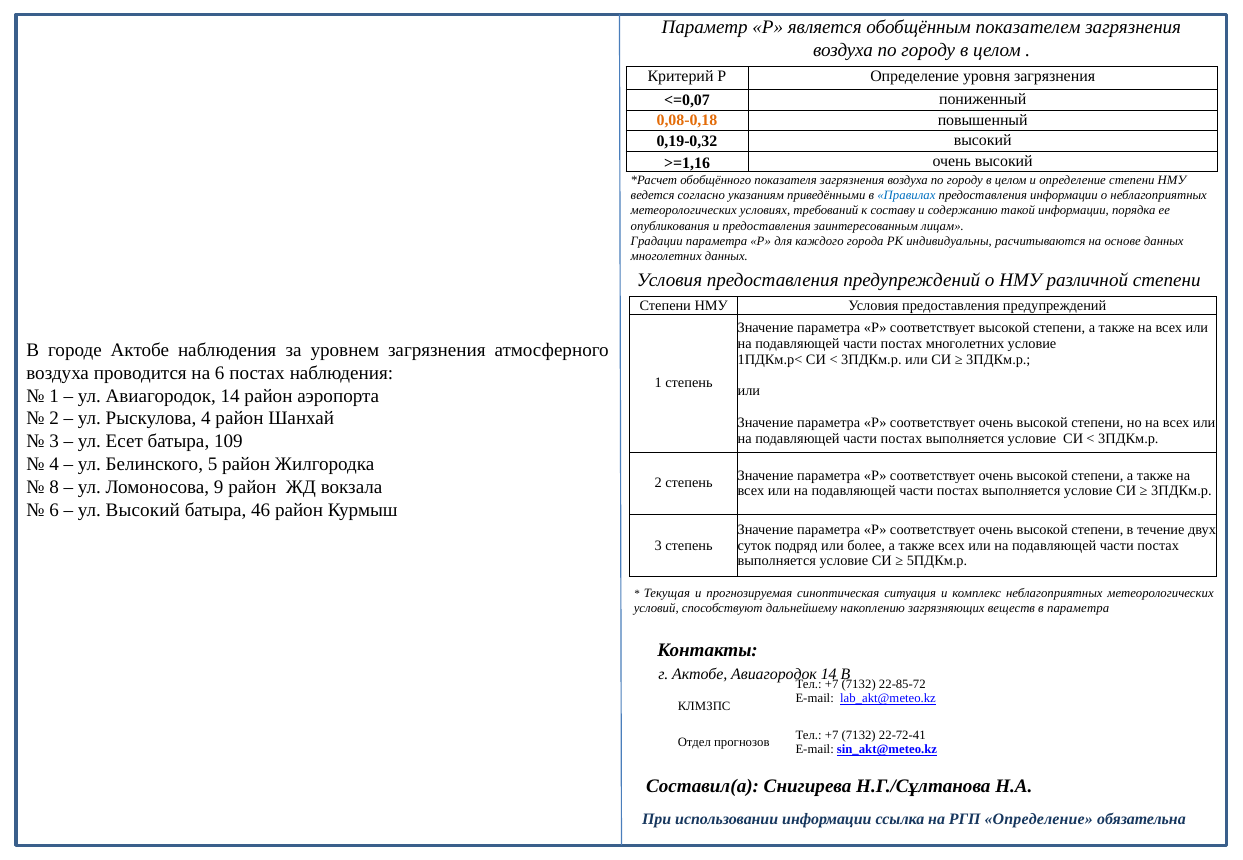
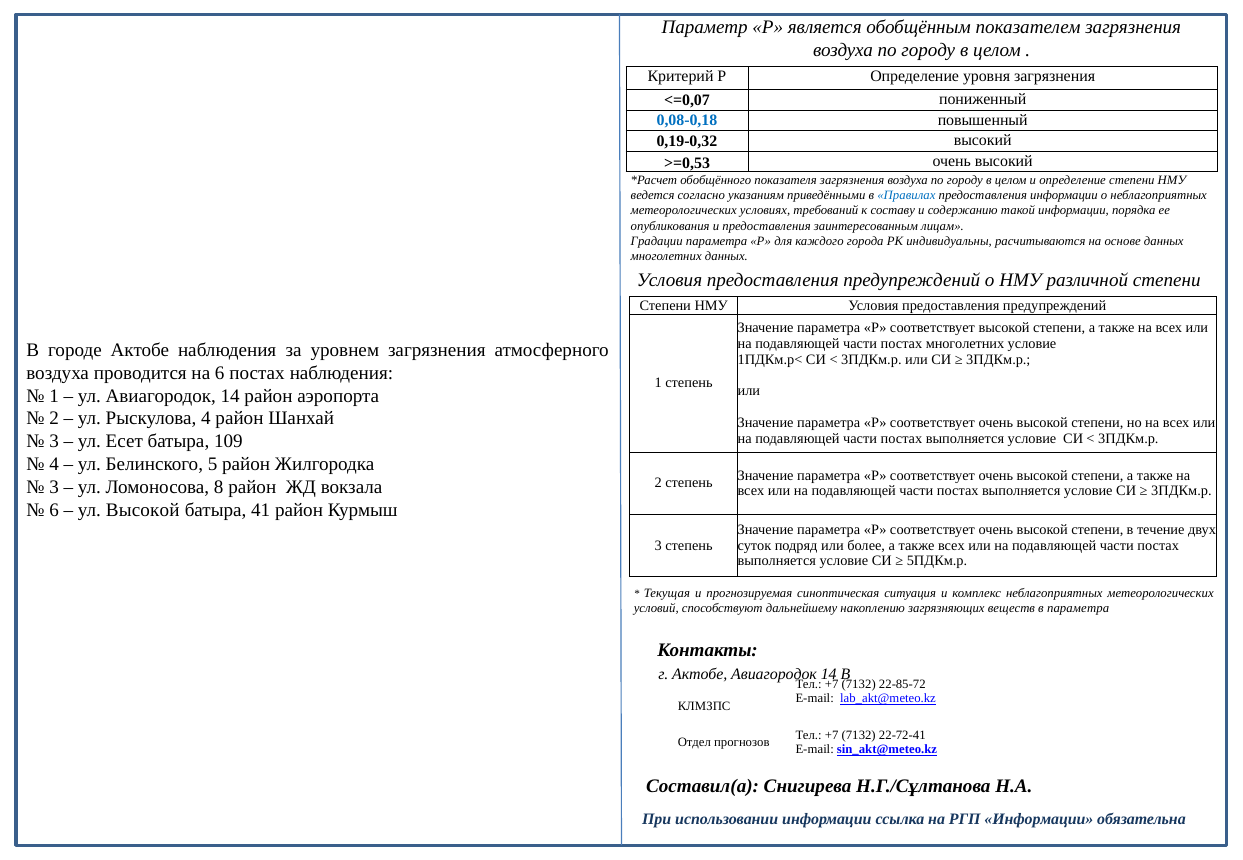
0,08-0,18 colour: orange -> blue
>=1,16: >=1,16 -> >=0,53
8 at (54, 488): 8 -> 3
9: 9 -> 8
ул Высокий: Высокий -> Высокой
46: 46 -> 41
РГП Определение: Определение -> Информации
